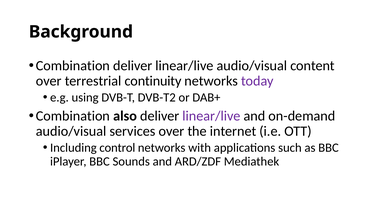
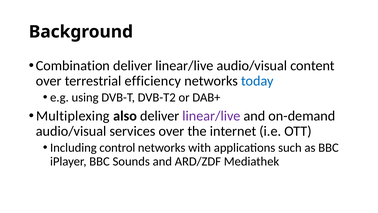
continuity: continuity -> efficiency
today colour: purple -> blue
Combination at (73, 116): Combination -> Multiplexing
